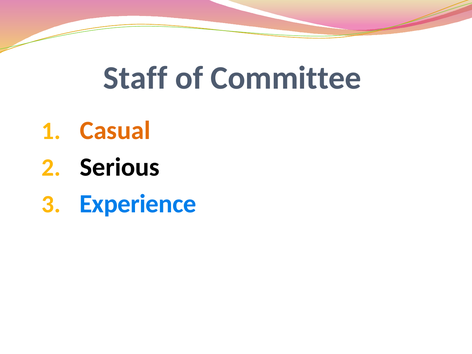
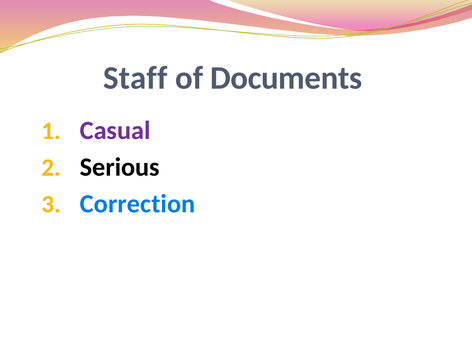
Committee: Committee -> Documents
Casual colour: orange -> purple
Experience: Experience -> Correction
